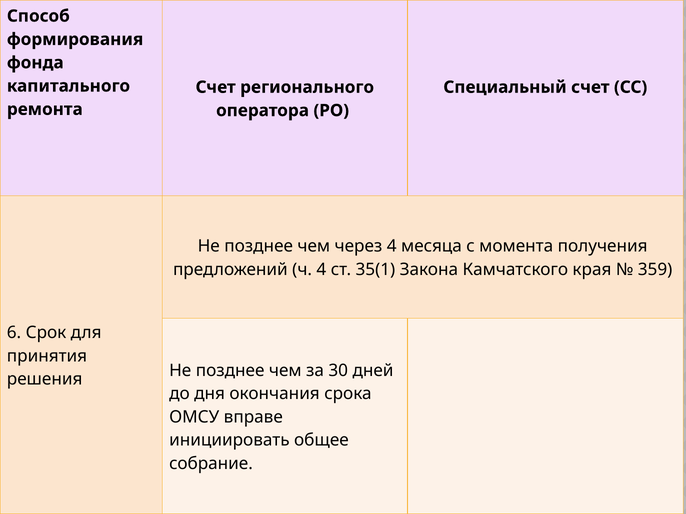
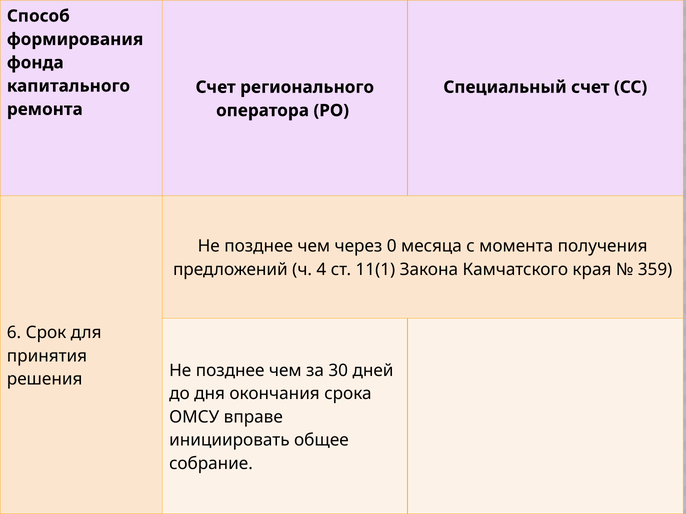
через 4: 4 -> 0
35(1: 35(1 -> 11(1
